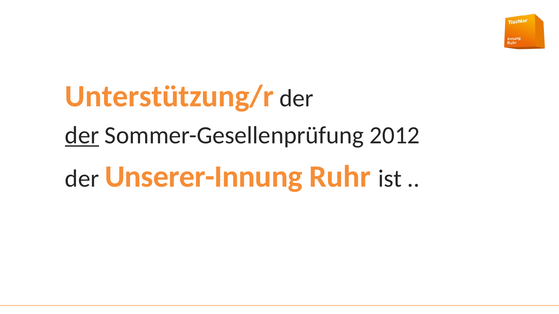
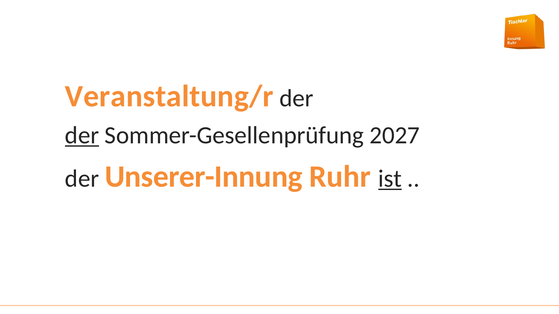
Unterstützung/r: Unterstützung/r -> Veranstaltung/r
2012: 2012 -> 2027
ist underline: none -> present
